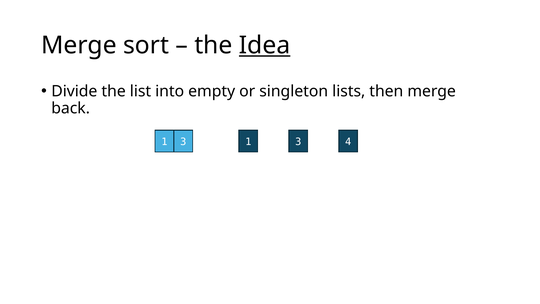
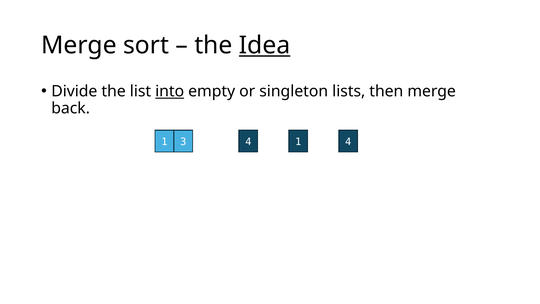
into underline: none -> present
1 at (248, 142): 1 -> 4
3 3: 3 -> 1
